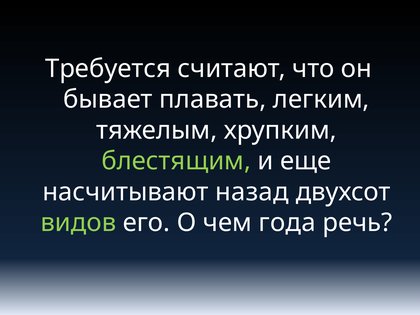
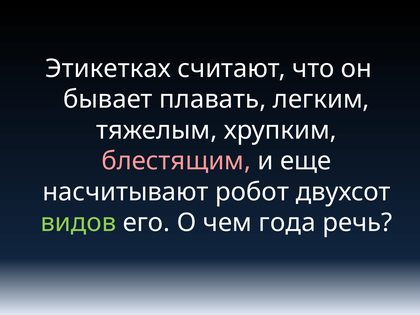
Требуется: Требуется -> Этикетках
блестящим colour: light green -> pink
назад: назад -> робот
